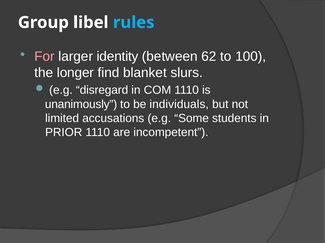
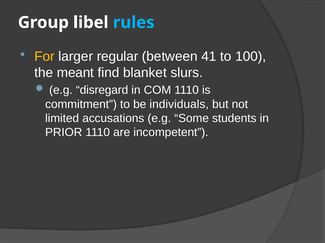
For colour: pink -> yellow
identity: identity -> regular
62: 62 -> 41
longer: longer -> meant
unanimously: unanimously -> commitment
